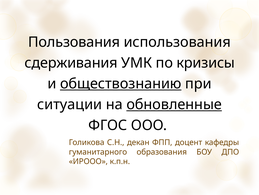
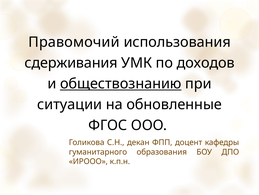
Пользования: Пользования -> Правомочий
кризисы: кризисы -> доходов
обновленные underline: present -> none
